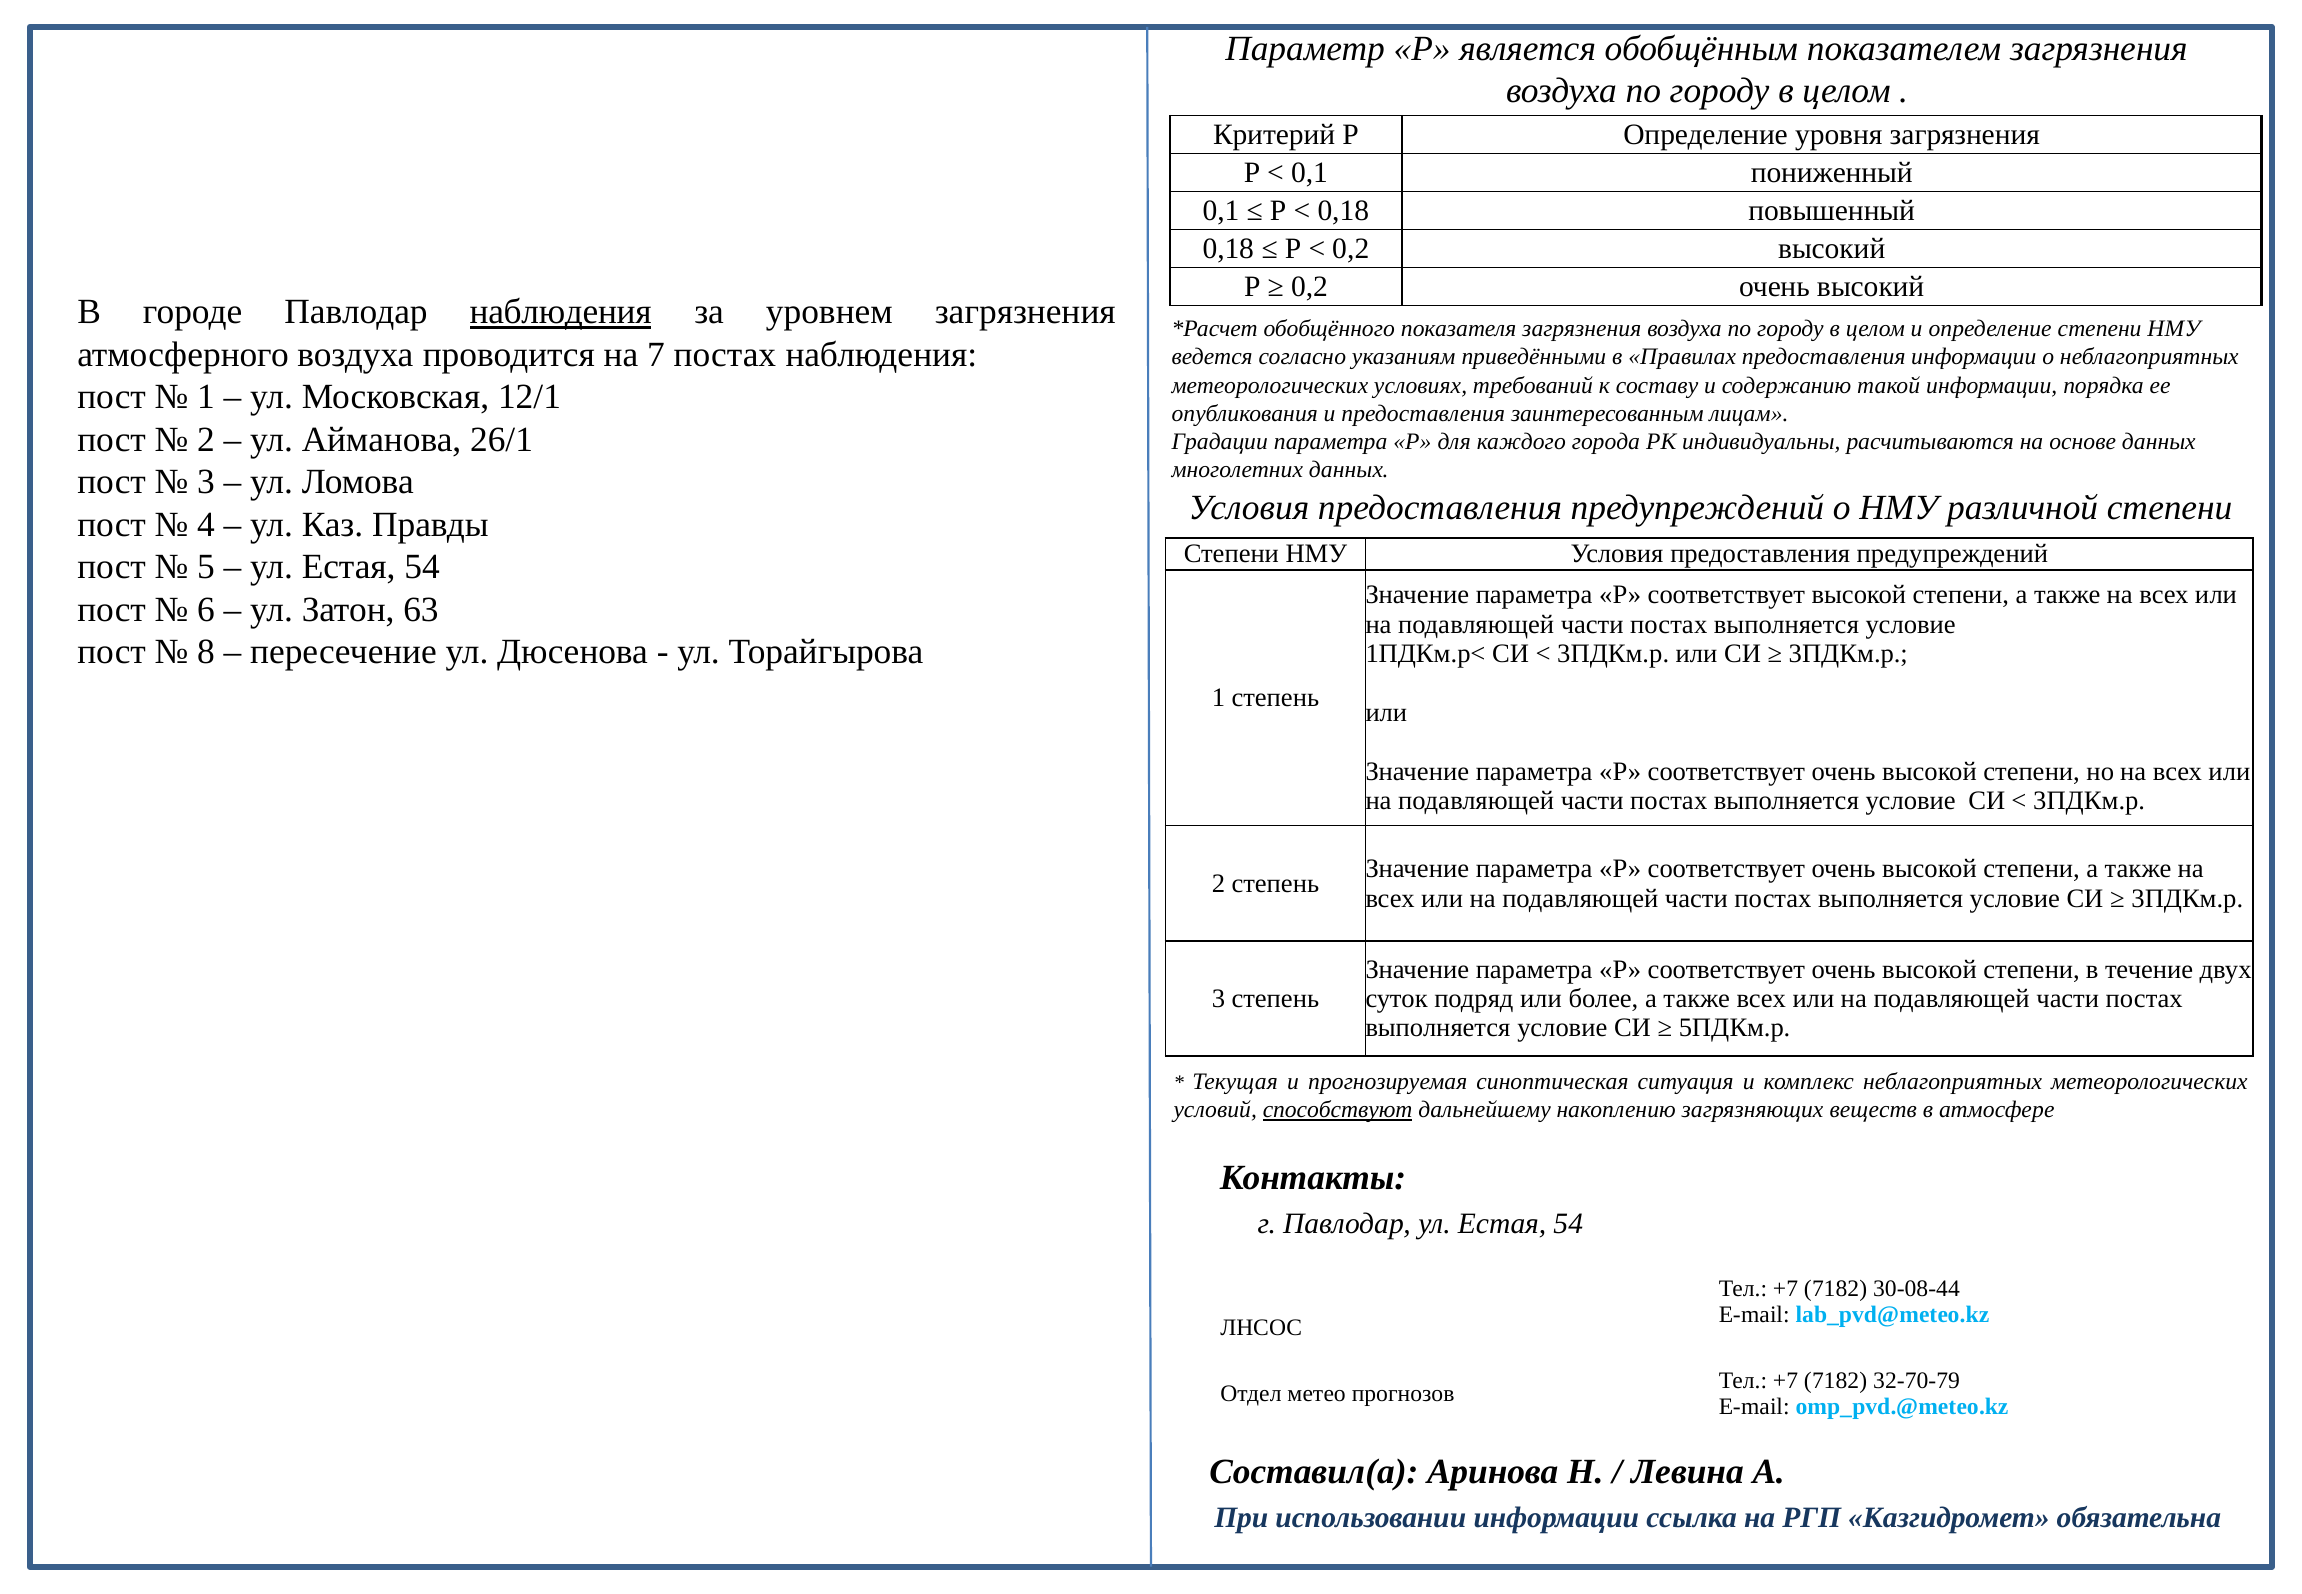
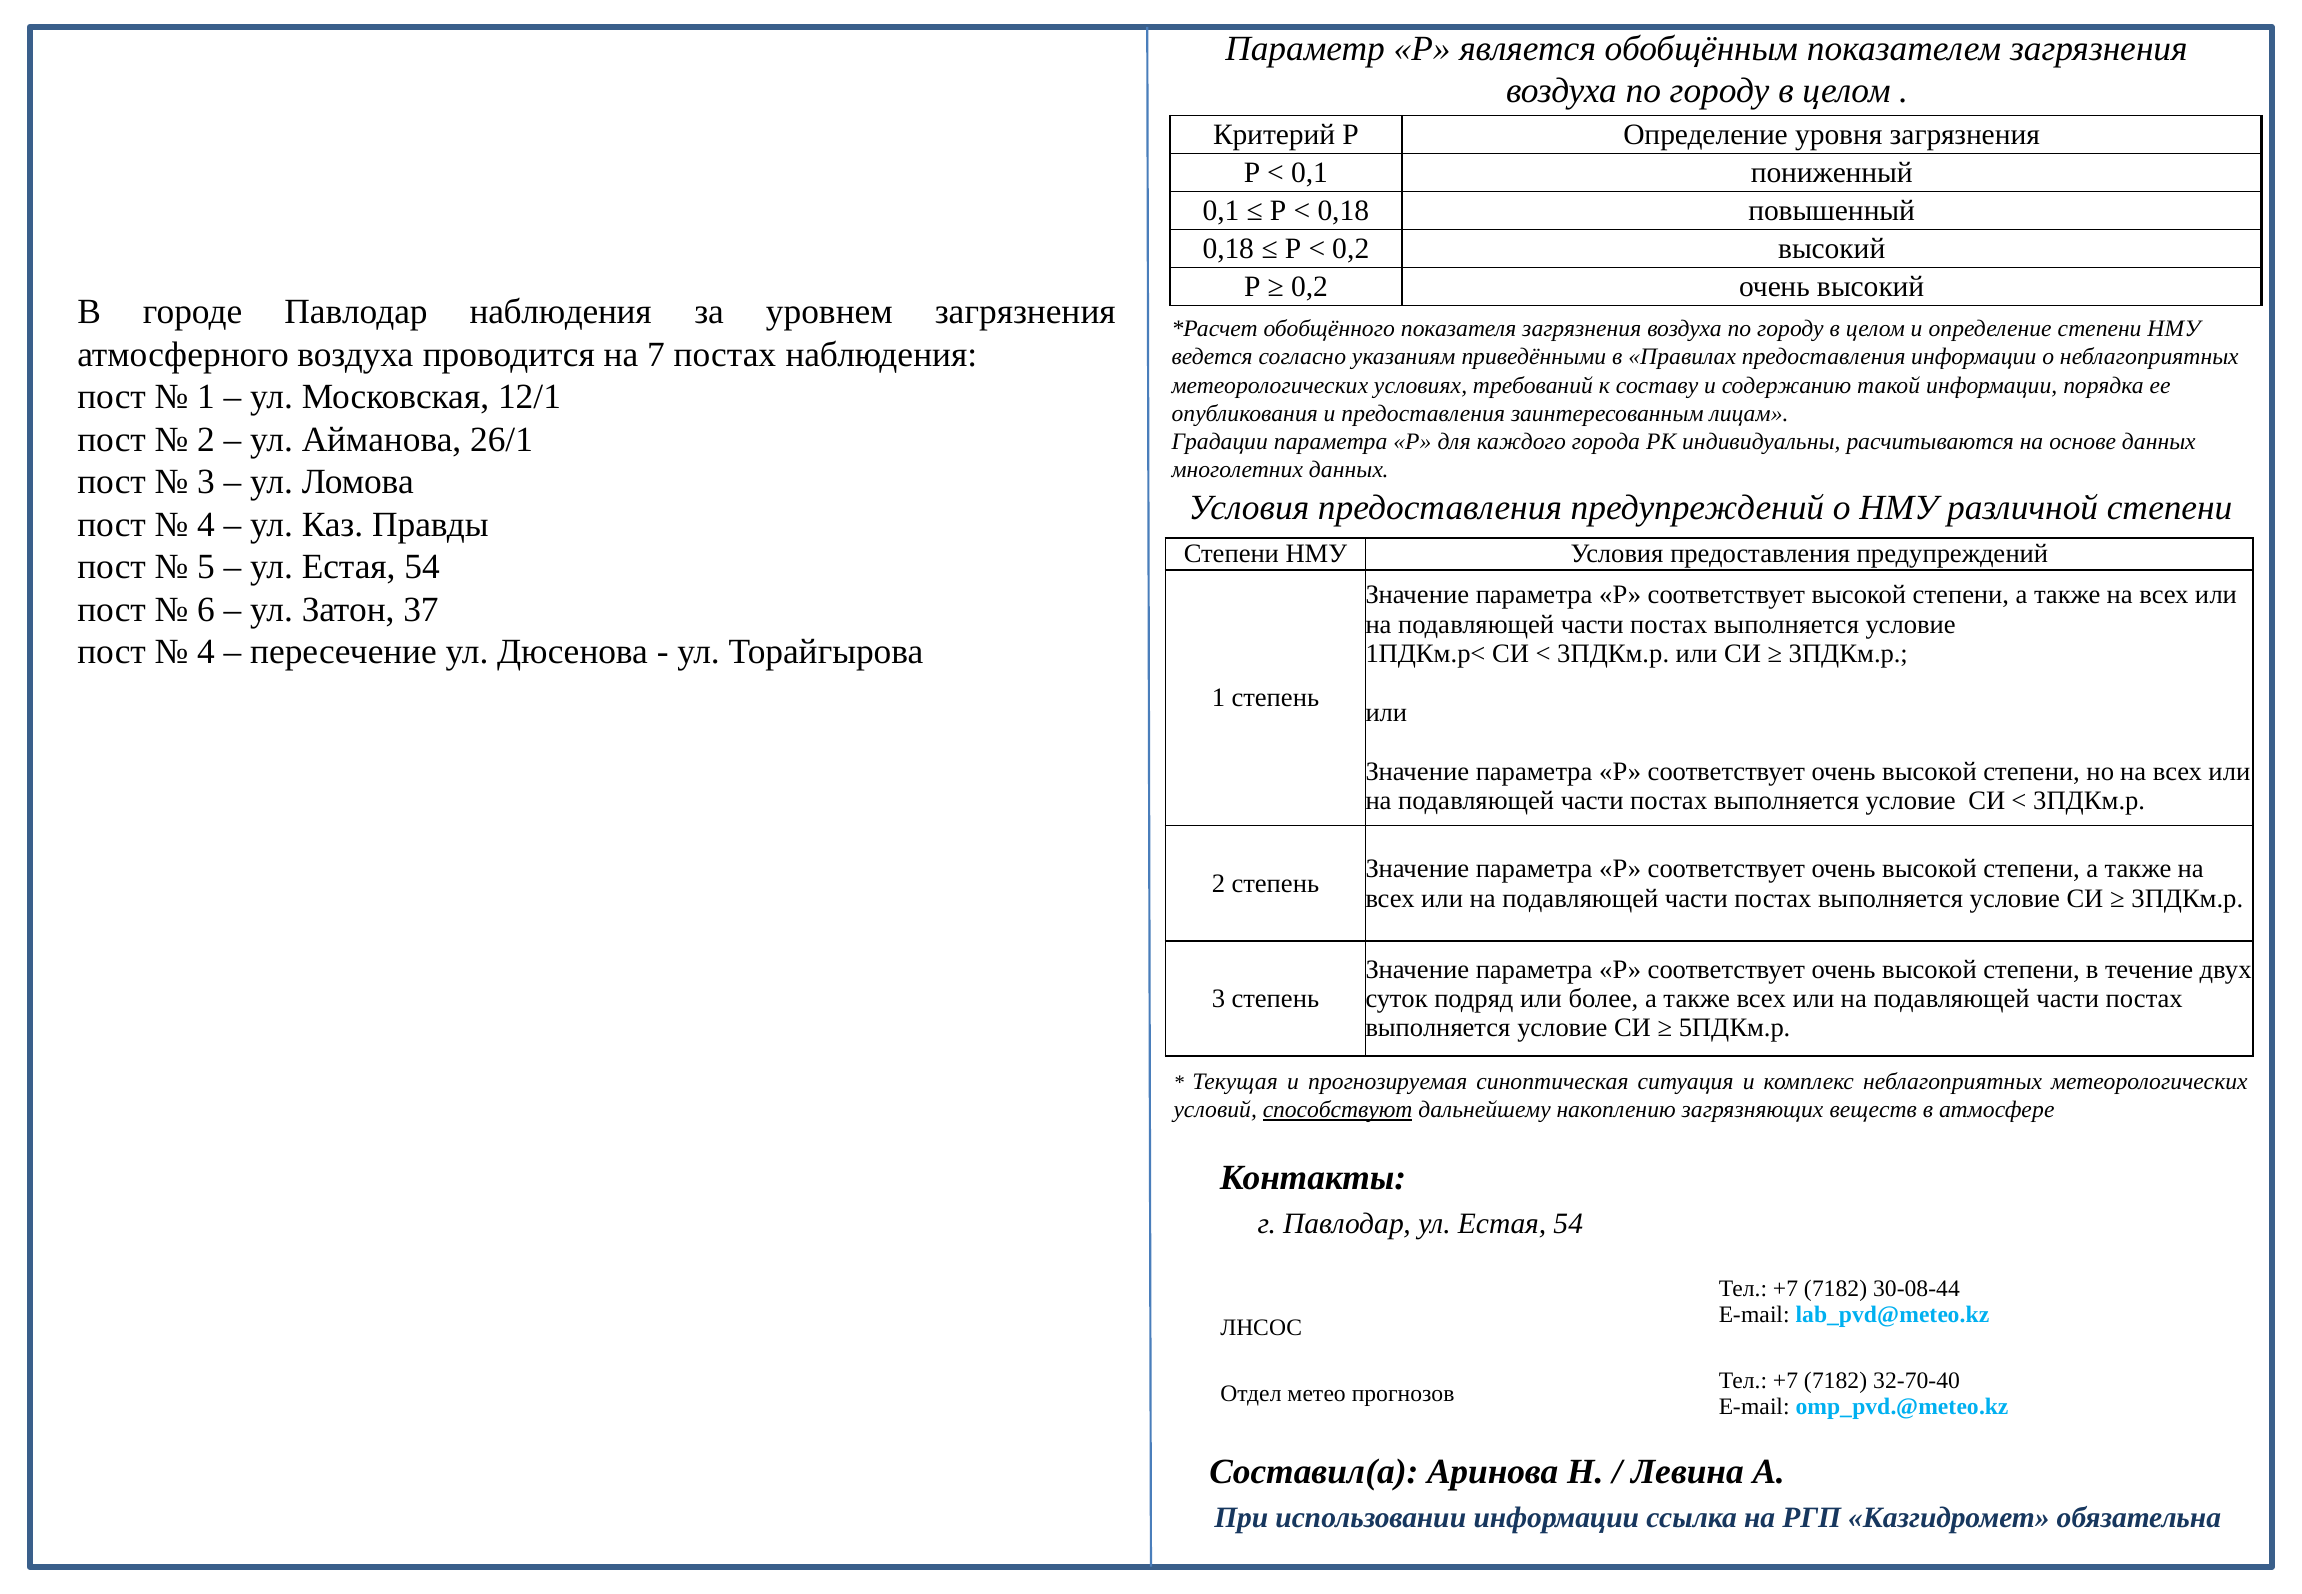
наблюдения at (561, 312) underline: present -> none
63: 63 -> 37
8 at (206, 652): 8 -> 4
32-70-79: 32-70-79 -> 32-70-40
